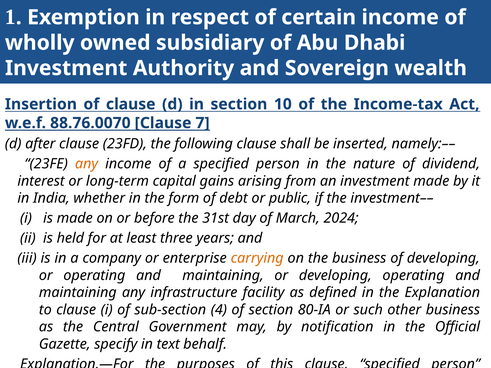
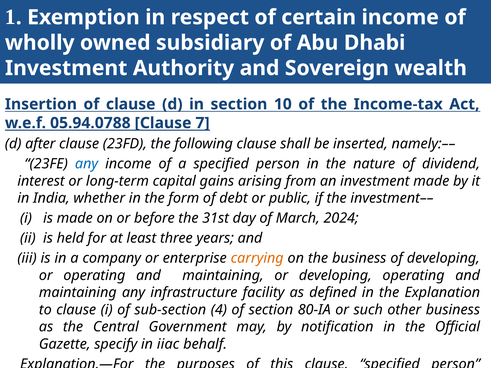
88.76.0070: 88.76.0070 -> 05.94.0788
any at (87, 164) colour: orange -> blue
text: text -> iiac
